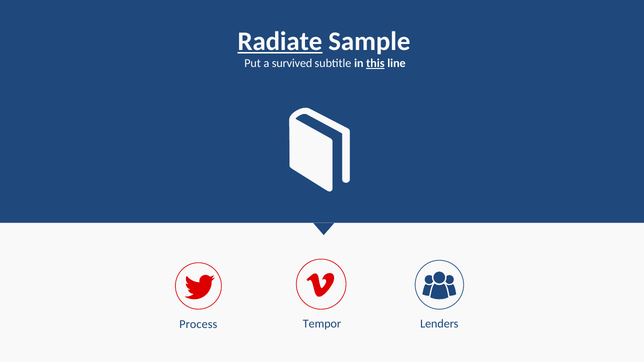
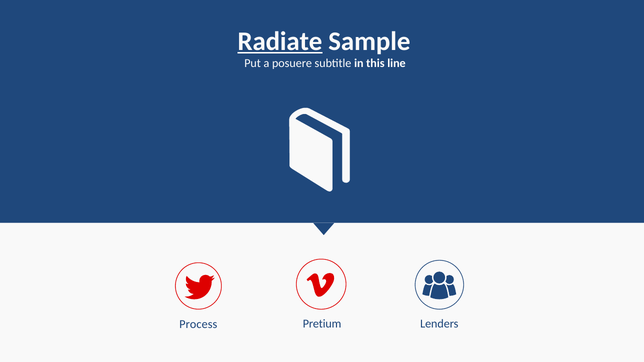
survived: survived -> posuere
this underline: present -> none
Tempor: Tempor -> Pretium
